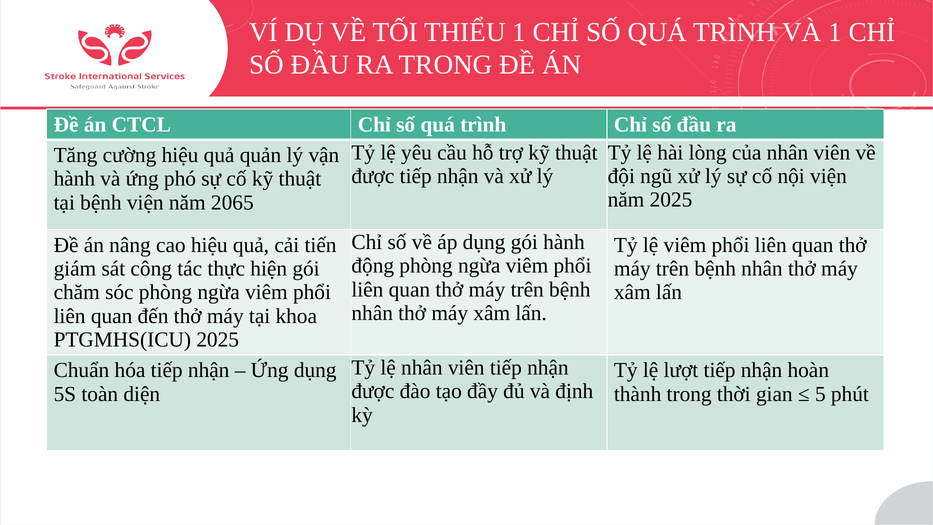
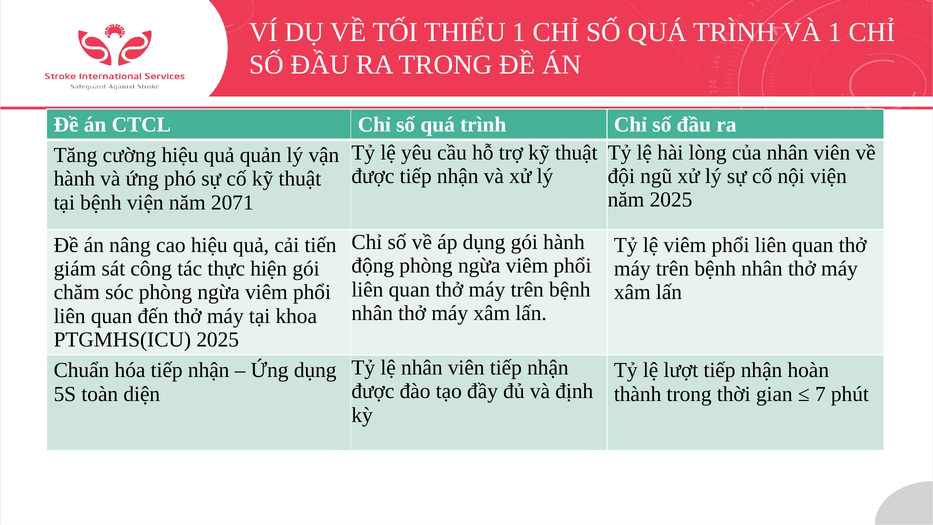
2065: 2065 -> 2071
5: 5 -> 7
